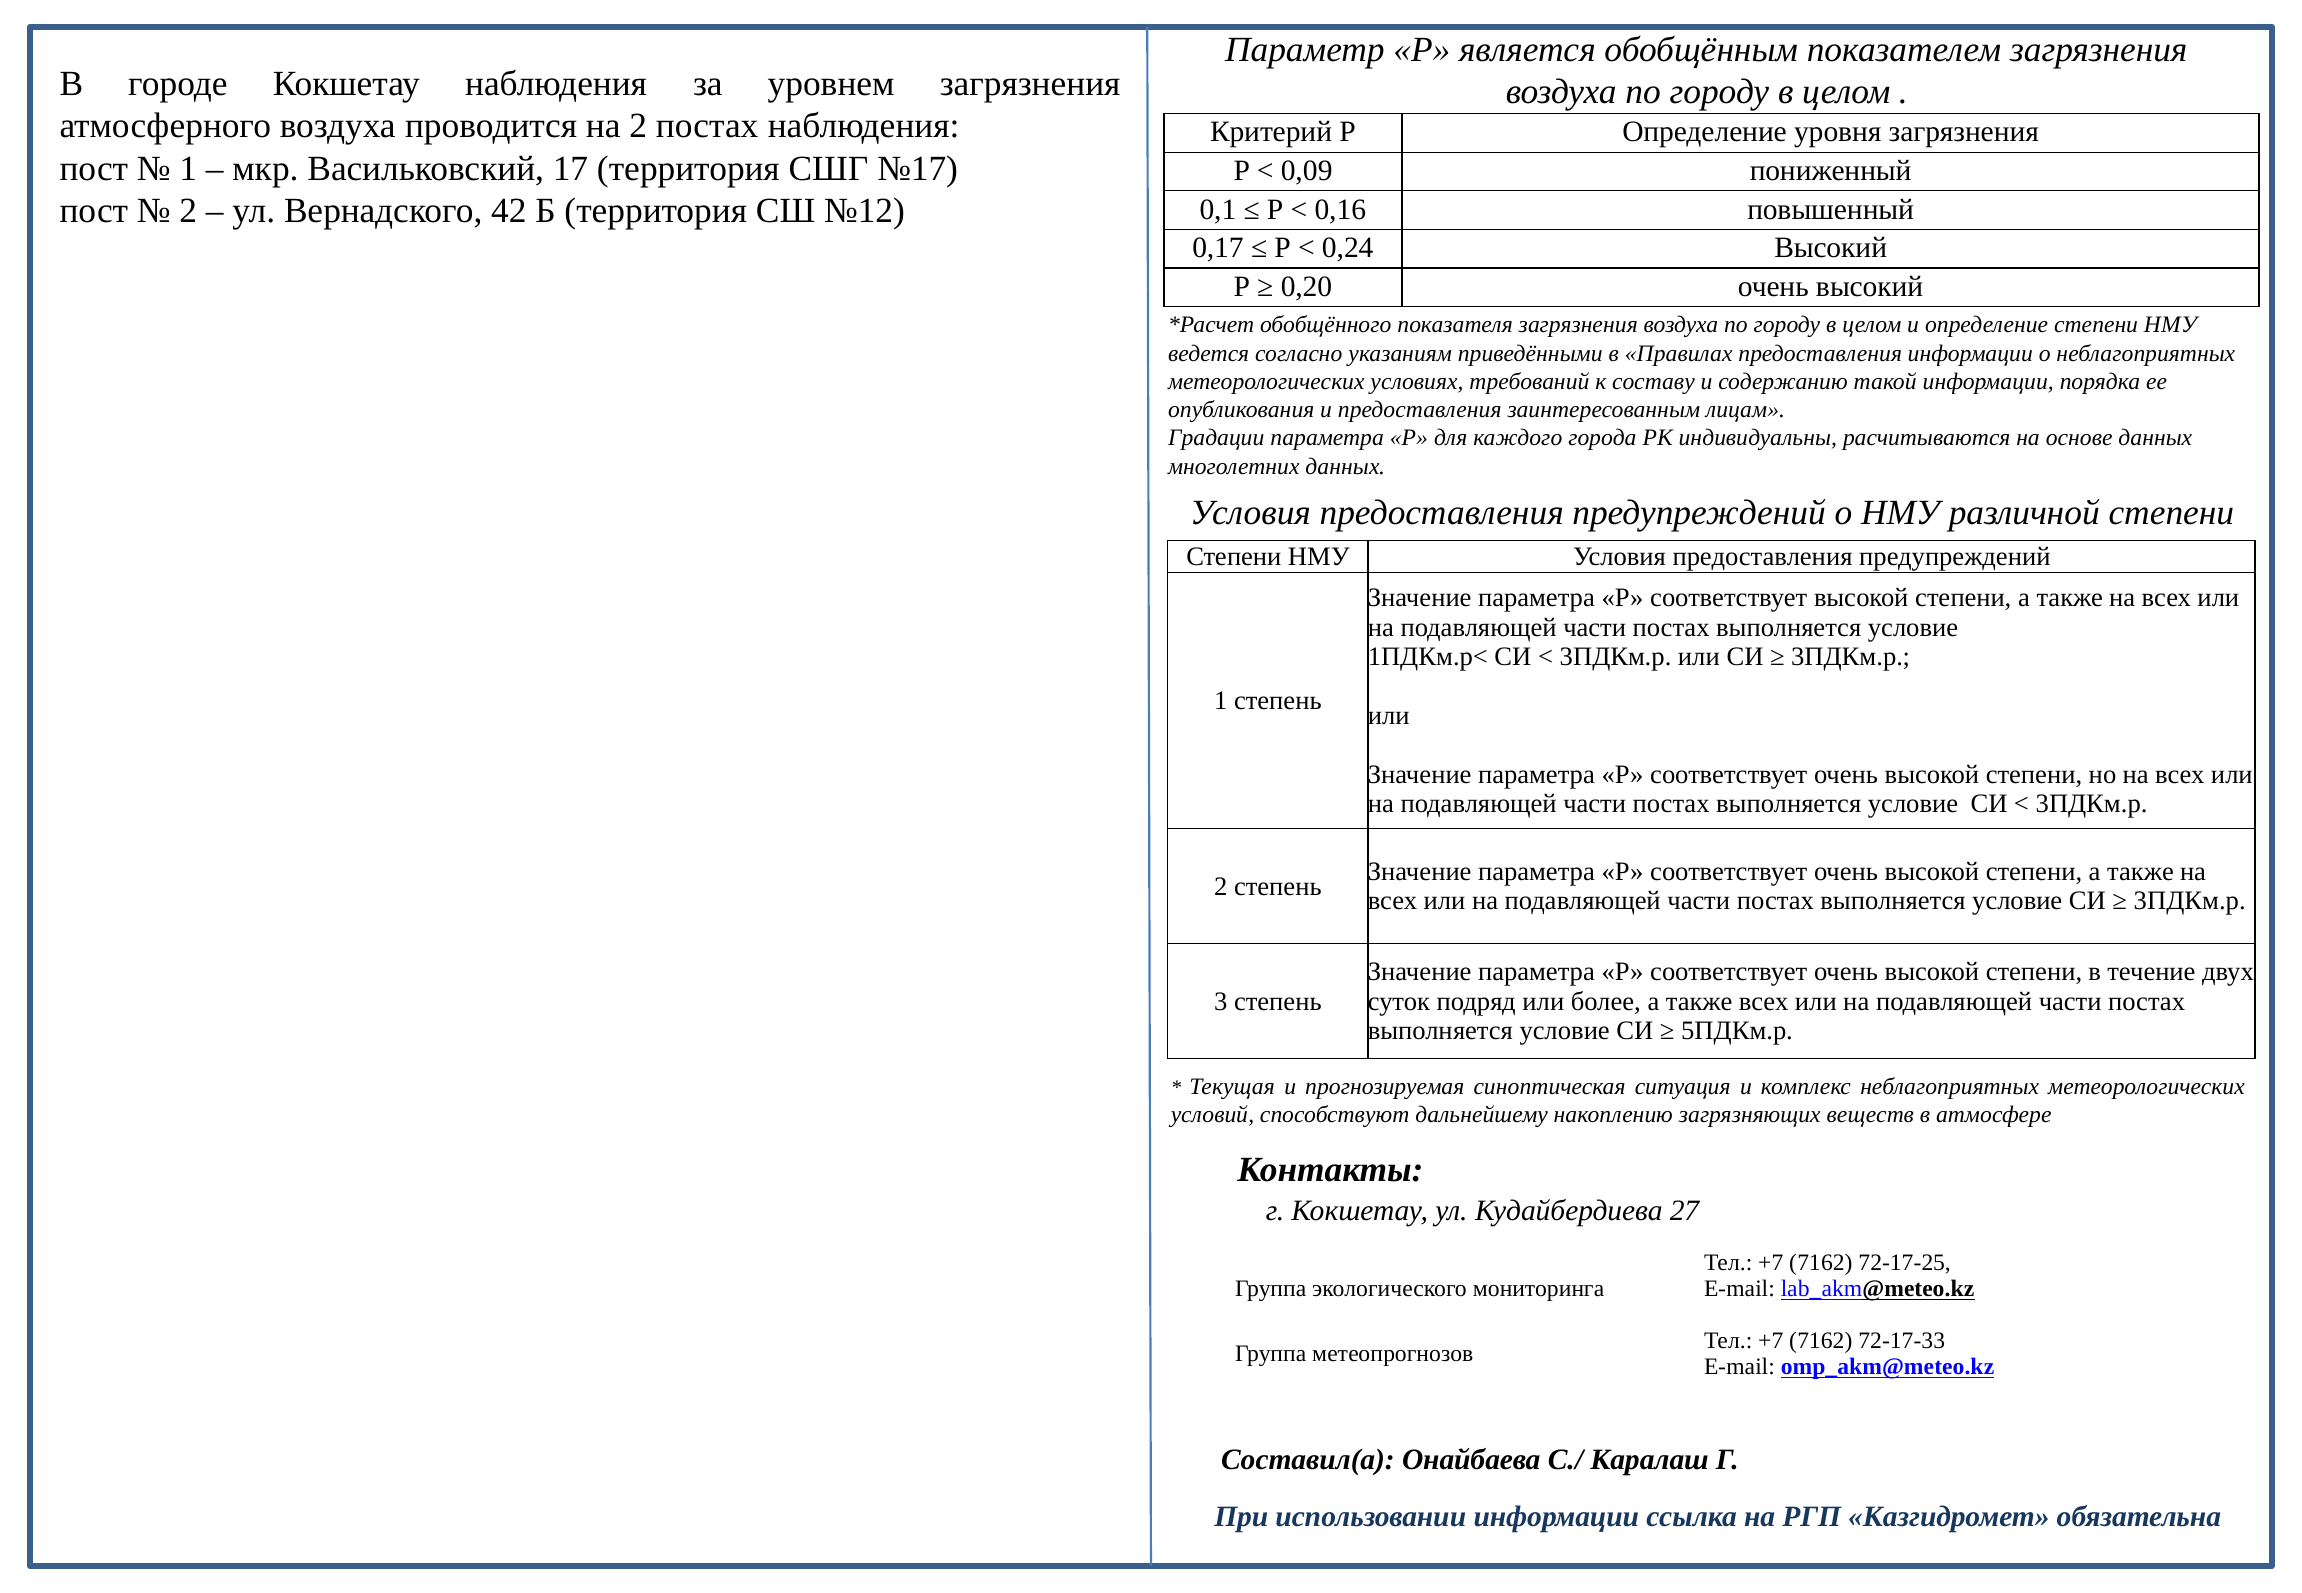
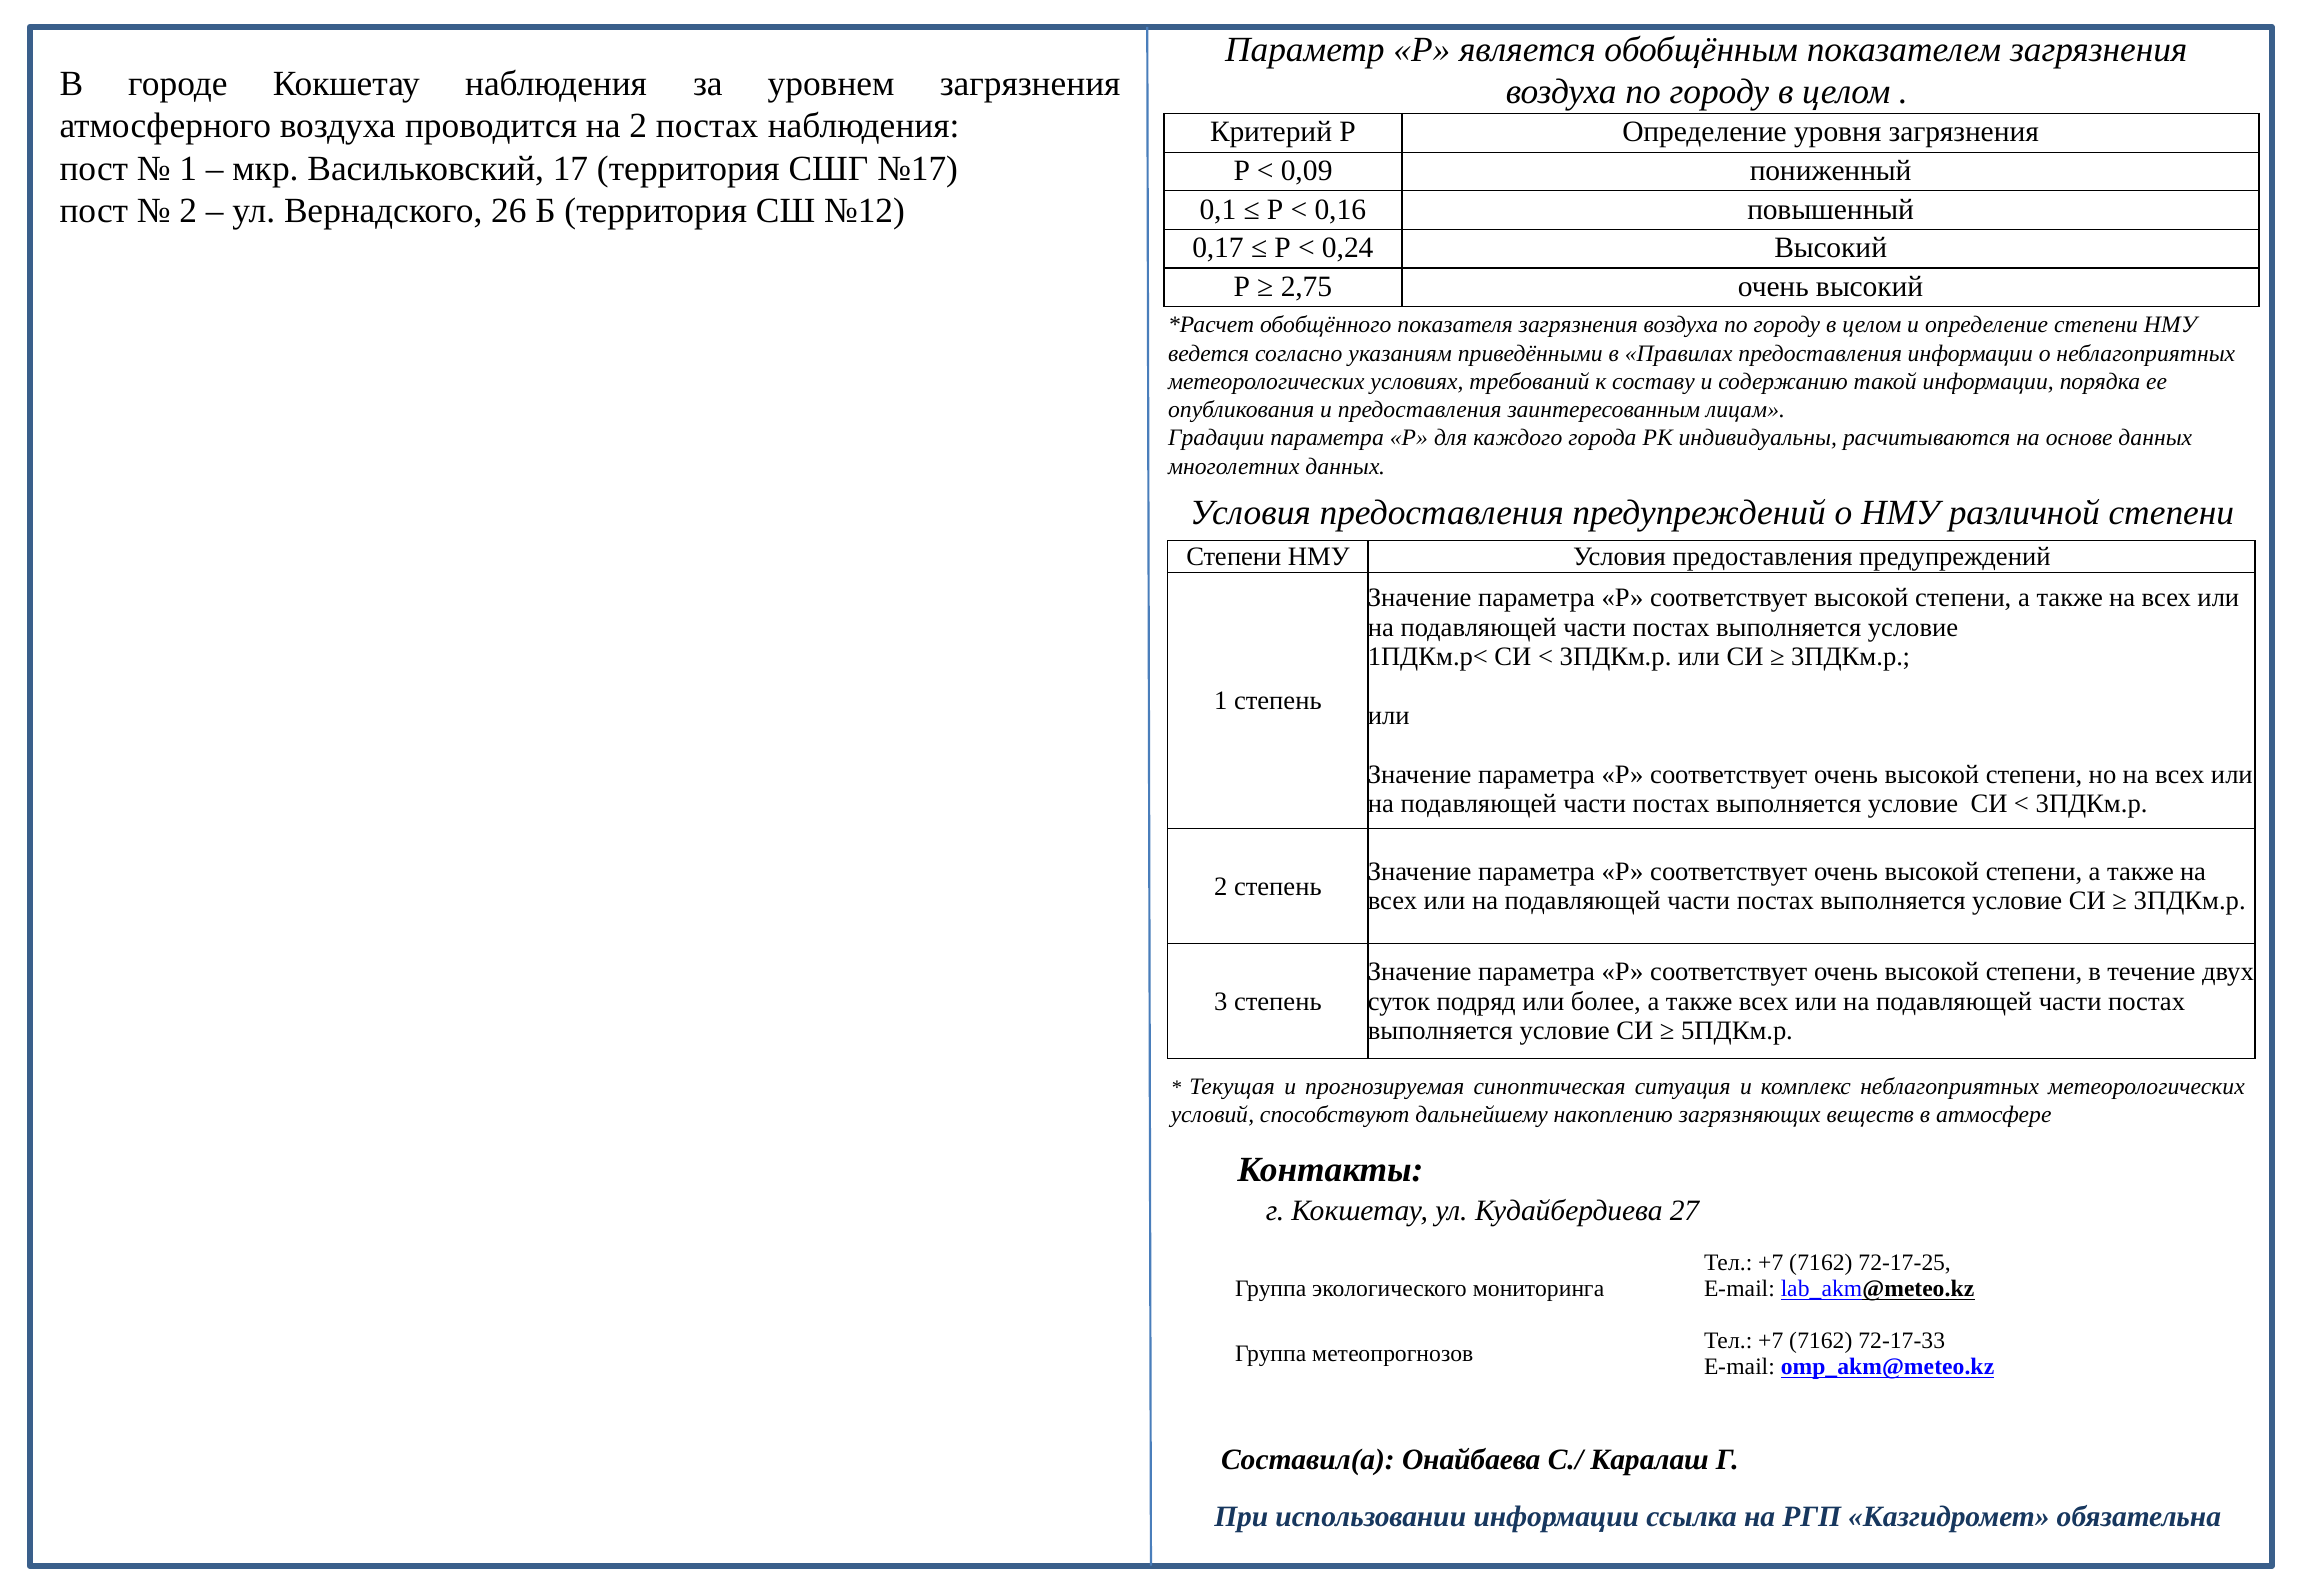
42: 42 -> 26
0,20: 0,20 -> 2,75
